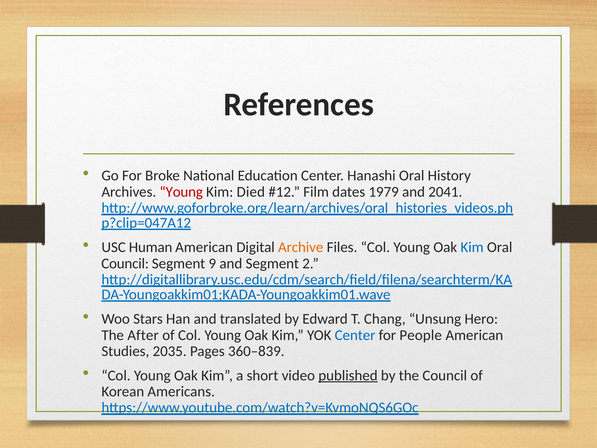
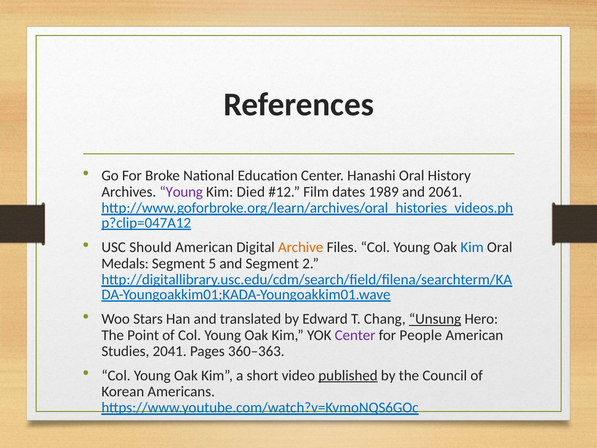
Young at (181, 192) colour: red -> purple
1979: 1979 -> 1989
2041: 2041 -> 2061
Human: Human -> Should
Council at (125, 263): Council -> Medals
9: 9 -> 5
Unsung underline: none -> present
After: After -> Point
Center at (355, 335) colour: blue -> purple
2035: 2035 -> 2041
360–839: 360–839 -> 360–363
